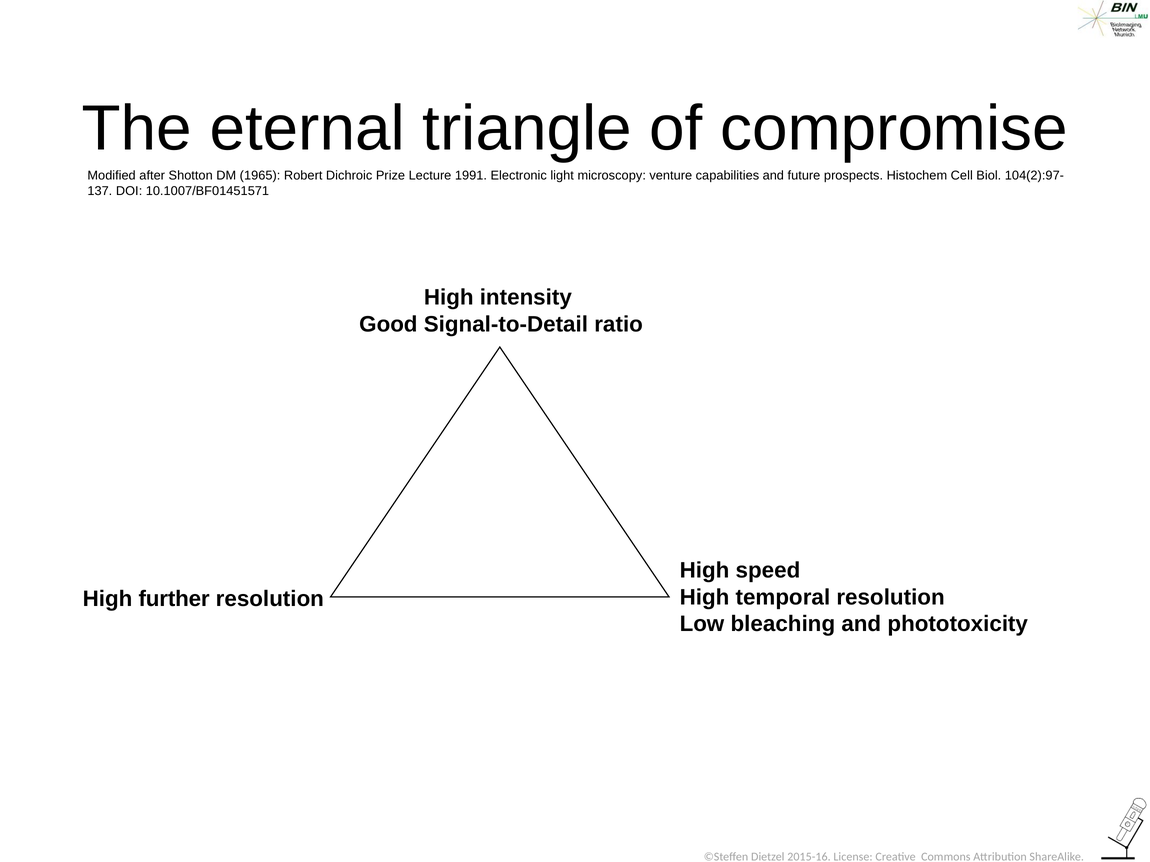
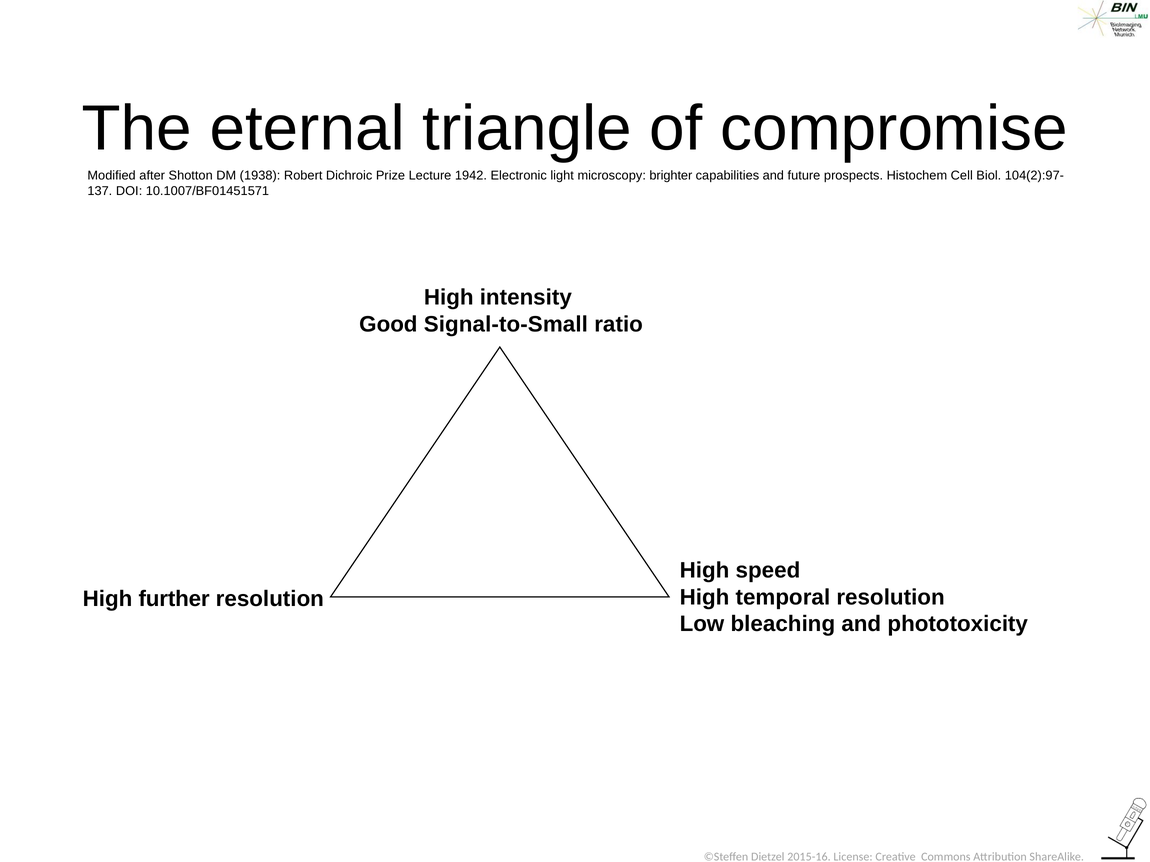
1965: 1965 -> 1938
1991: 1991 -> 1942
venture: venture -> brighter
Signal-to-Detail: Signal-to-Detail -> Signal-to-Small
